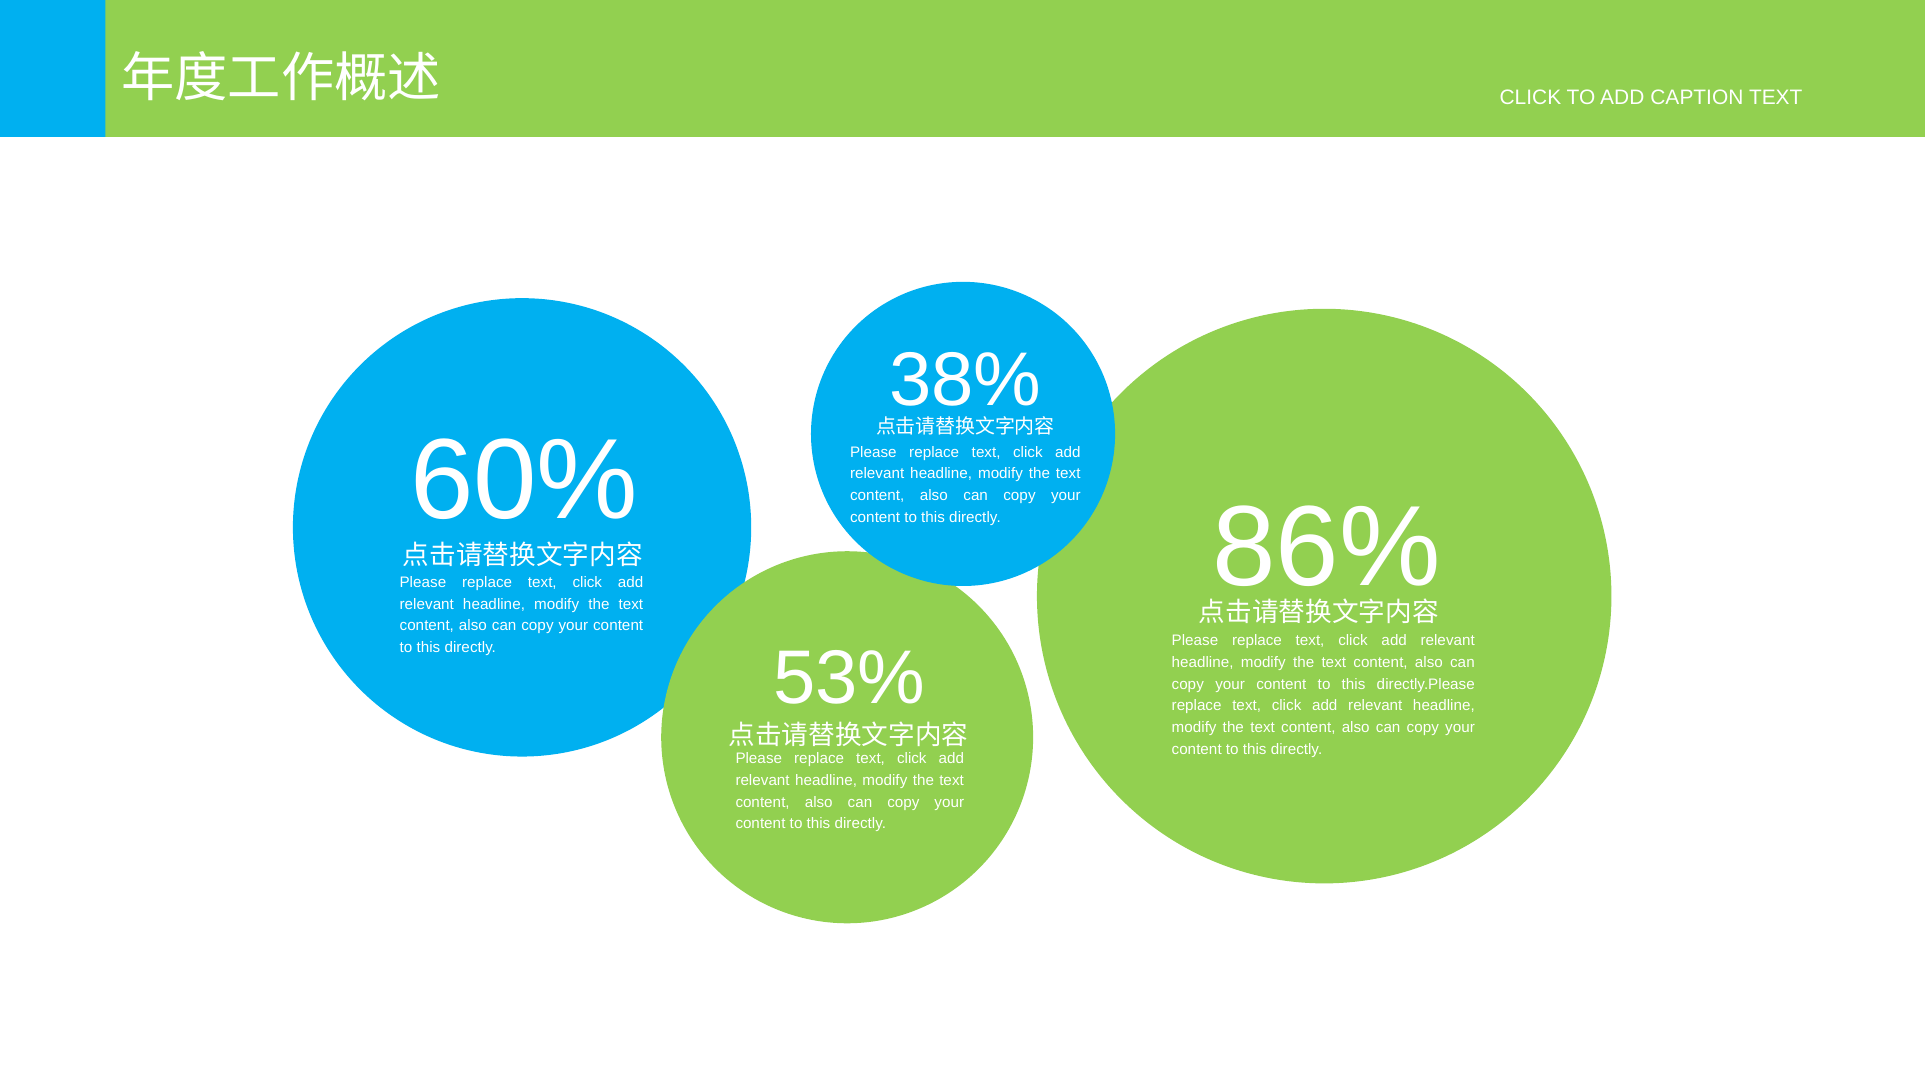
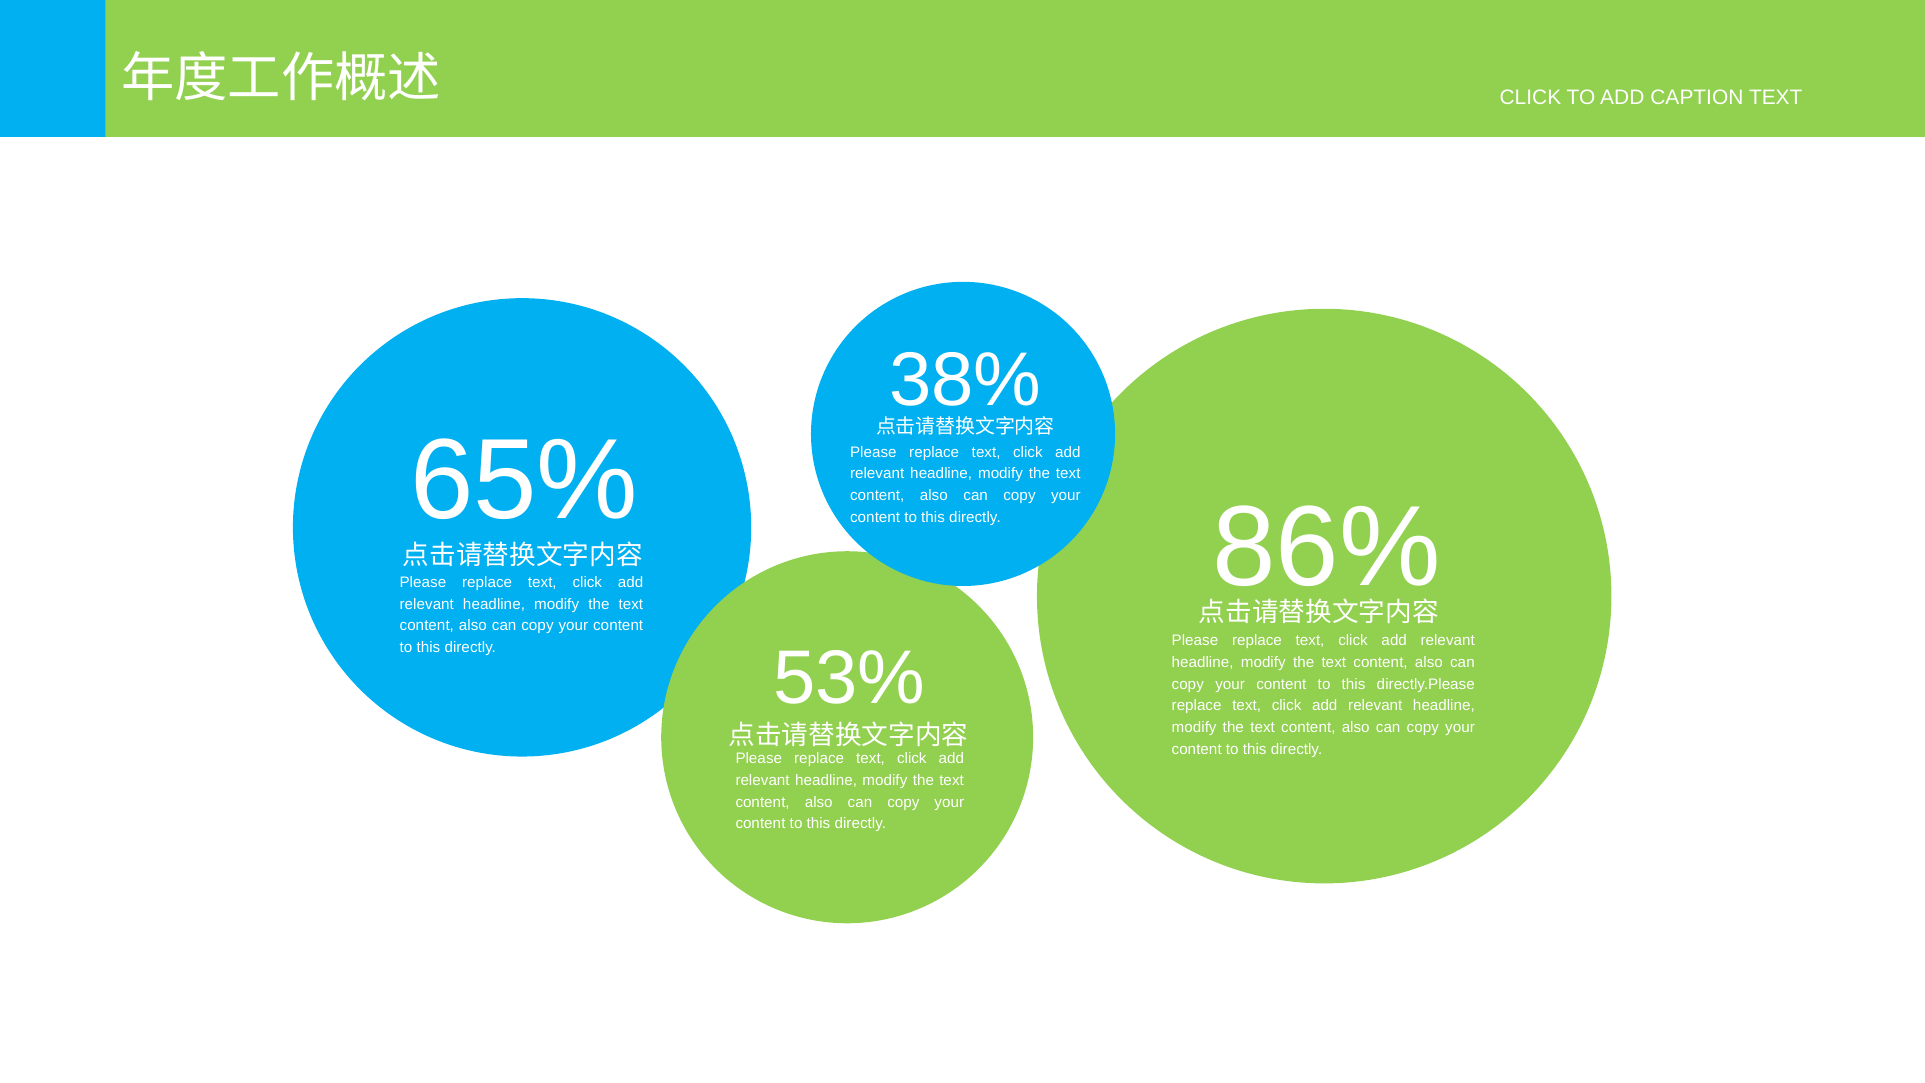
60%: 60% -> 65%
